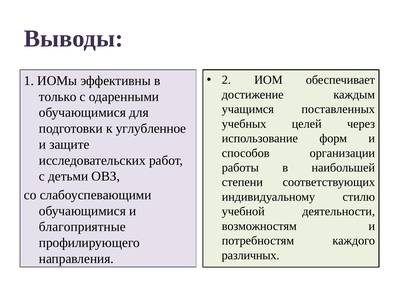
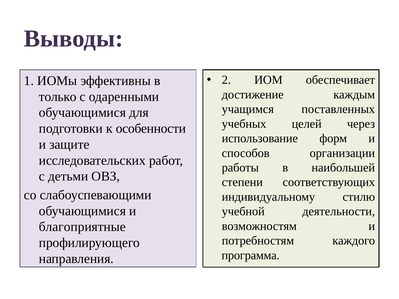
углубленное: углубленное -> особенности
различных: различных -> программа
